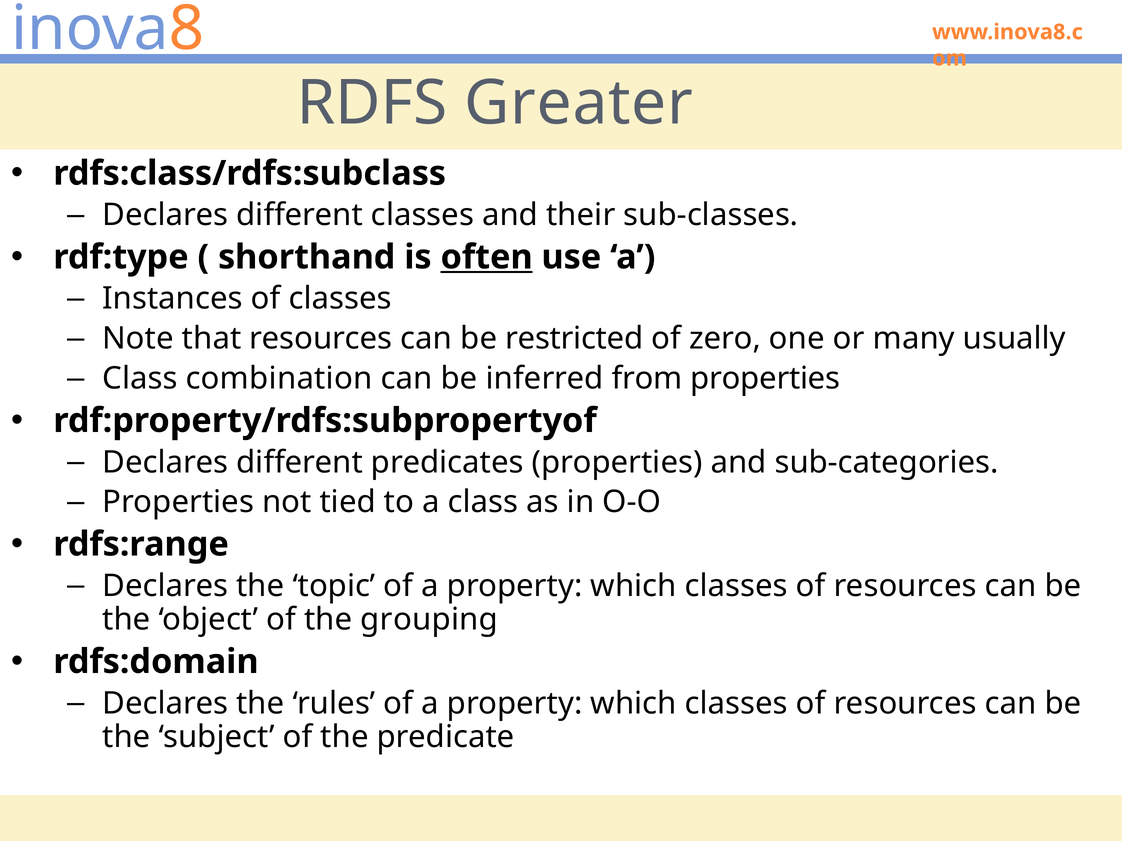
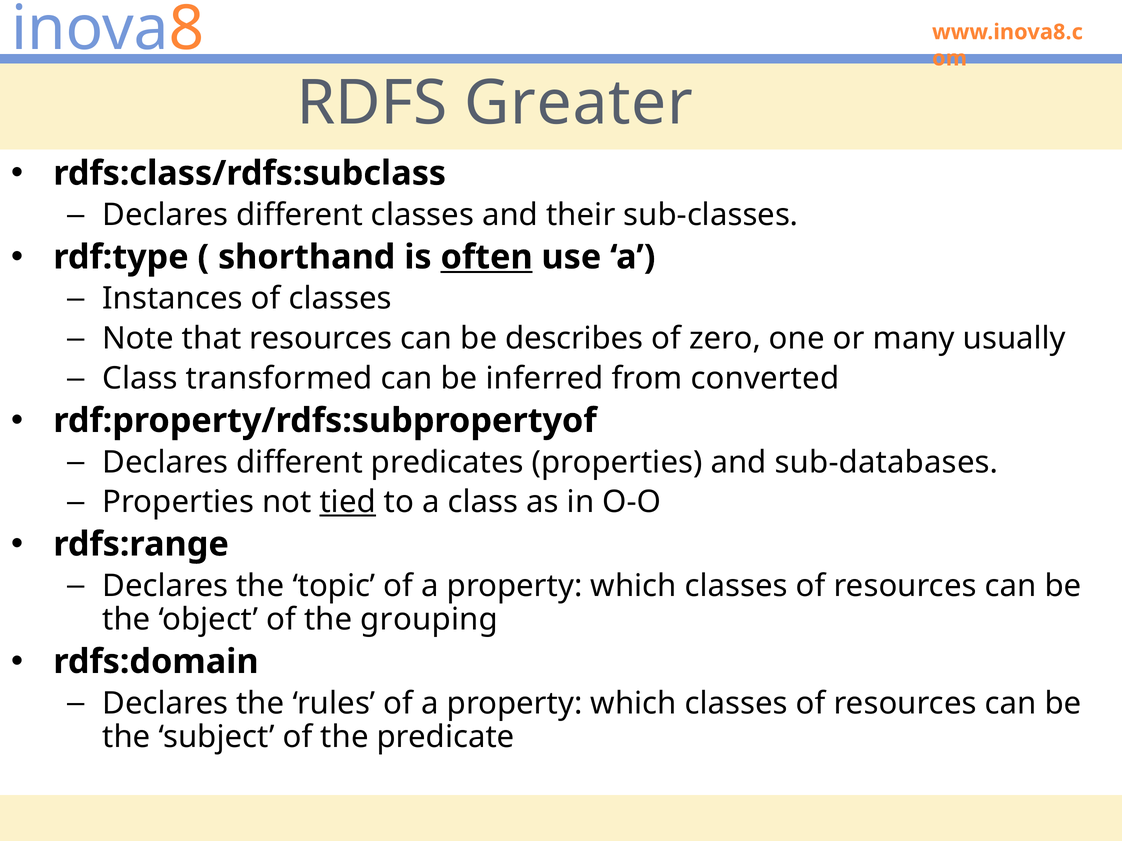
restricted: restricted -> describes
combination: combination -> transformed
from properties: properties -> converted
sub-categories: sub-categories -> sub-databases
tied underline: none -> present
